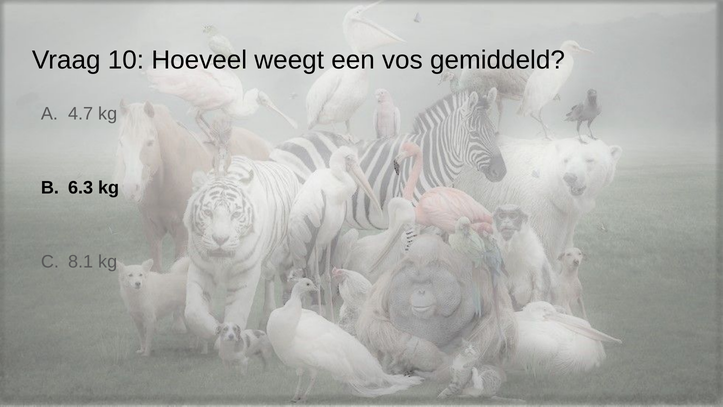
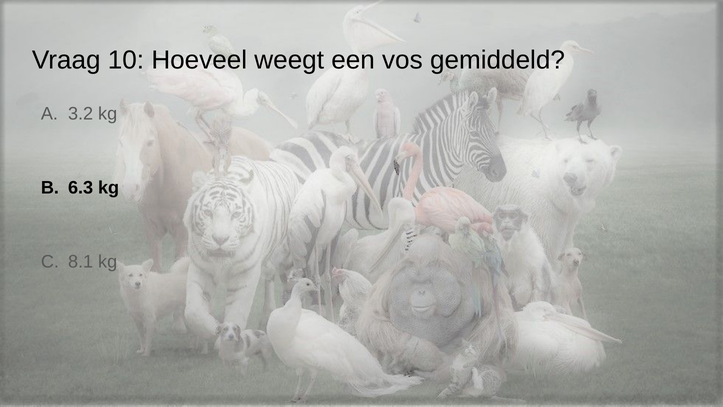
4.7: 4.7 -> 3.2
